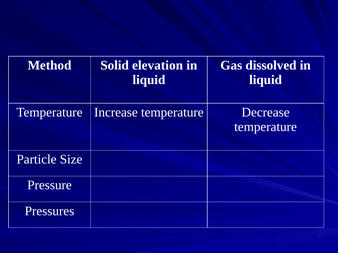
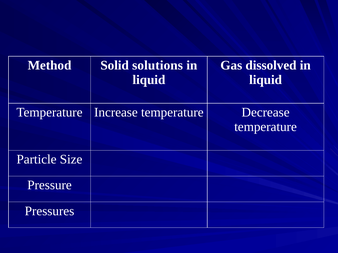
elevation: elevation -> solutions
